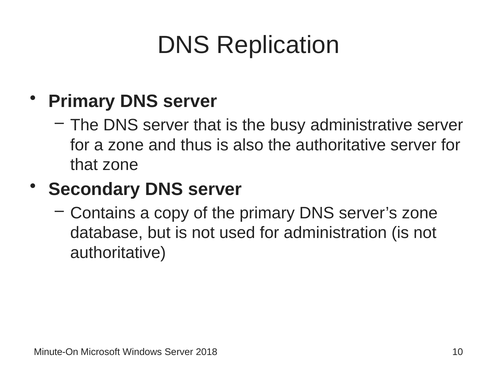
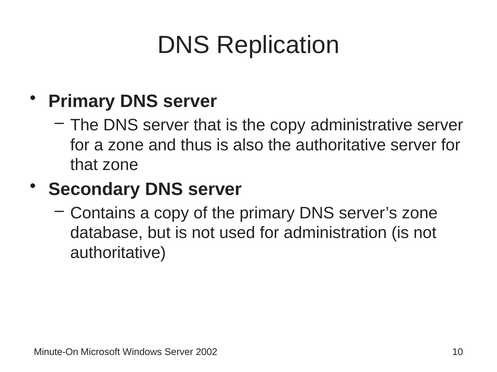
the busy: busy -> copy
2018: 2018 -> 2002
